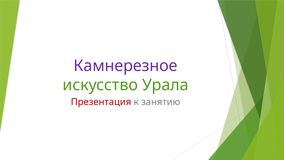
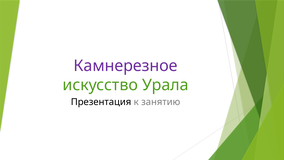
Презентация colour: red -> black
